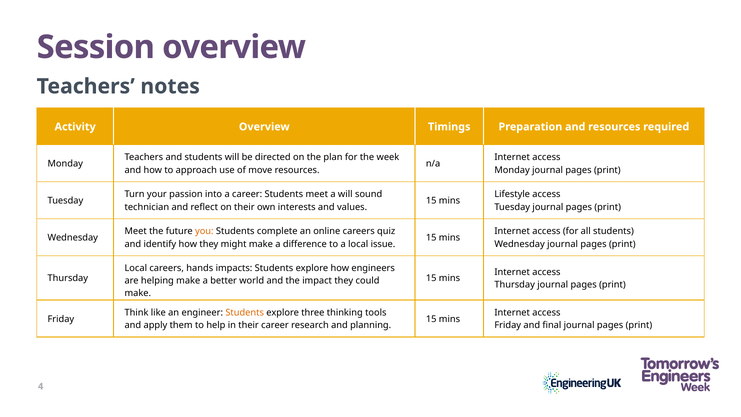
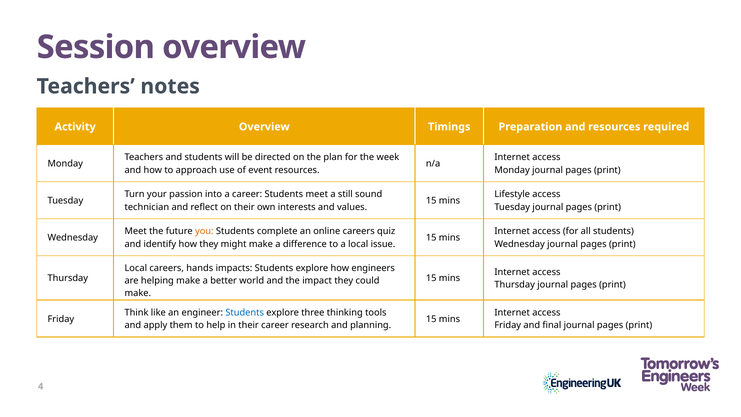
move: move -> event
a will: will -> still
Students at (245, 313) colour: orange -> blue
